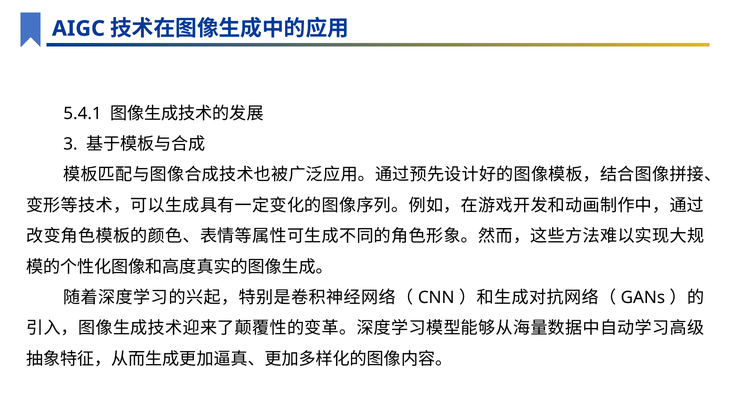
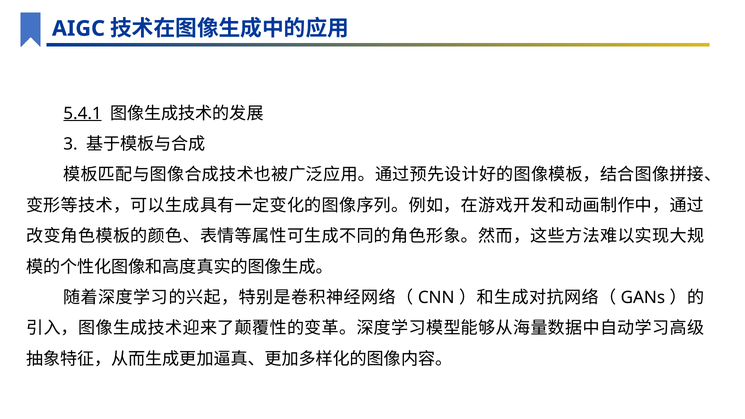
5.4.1 underline: none -> present
